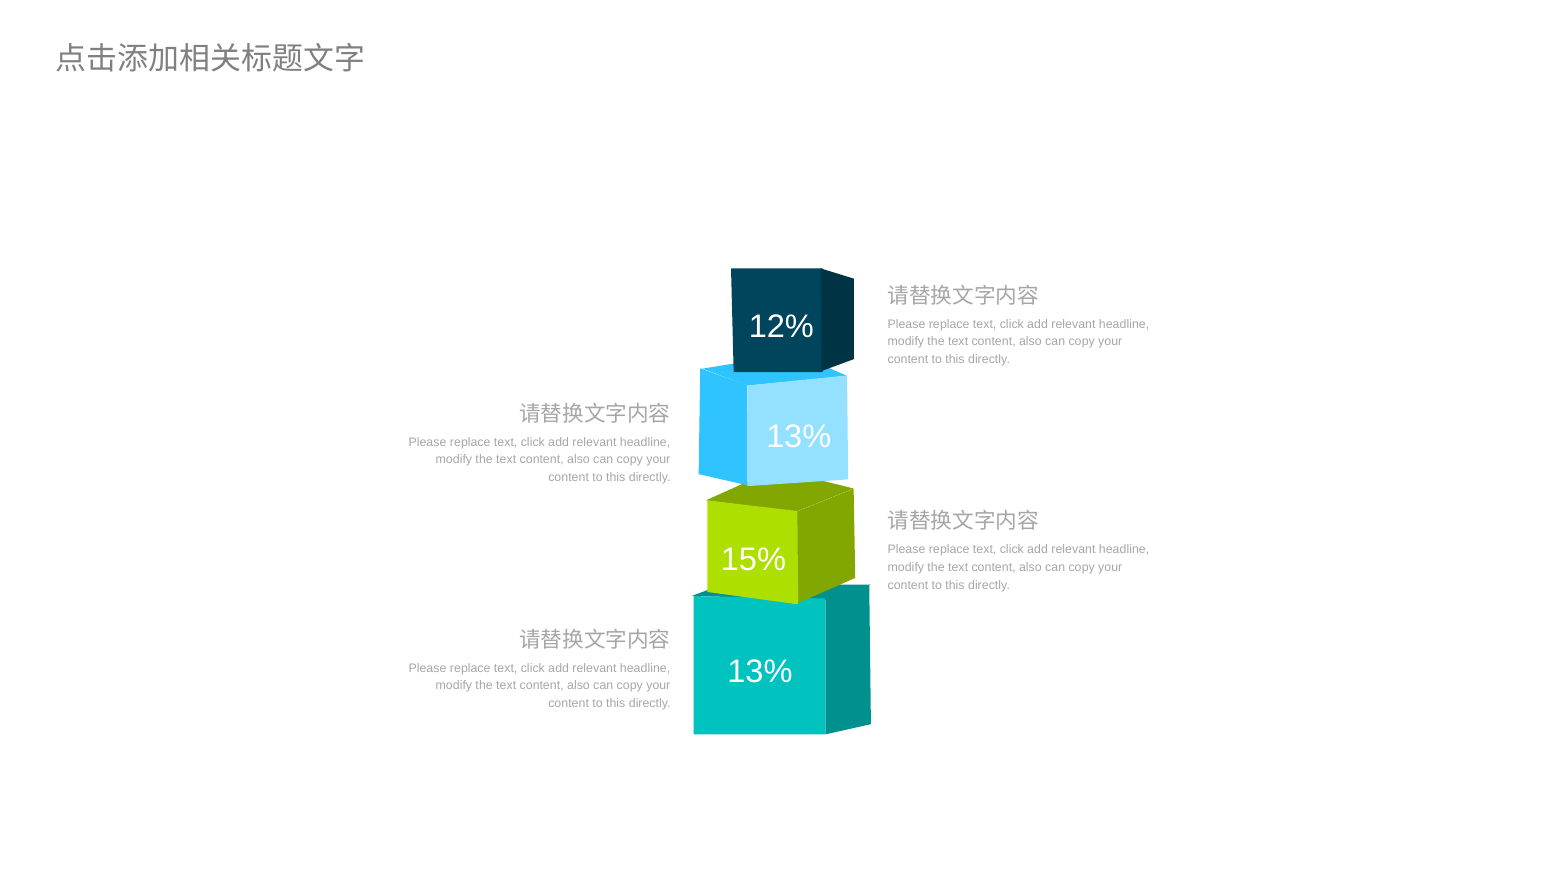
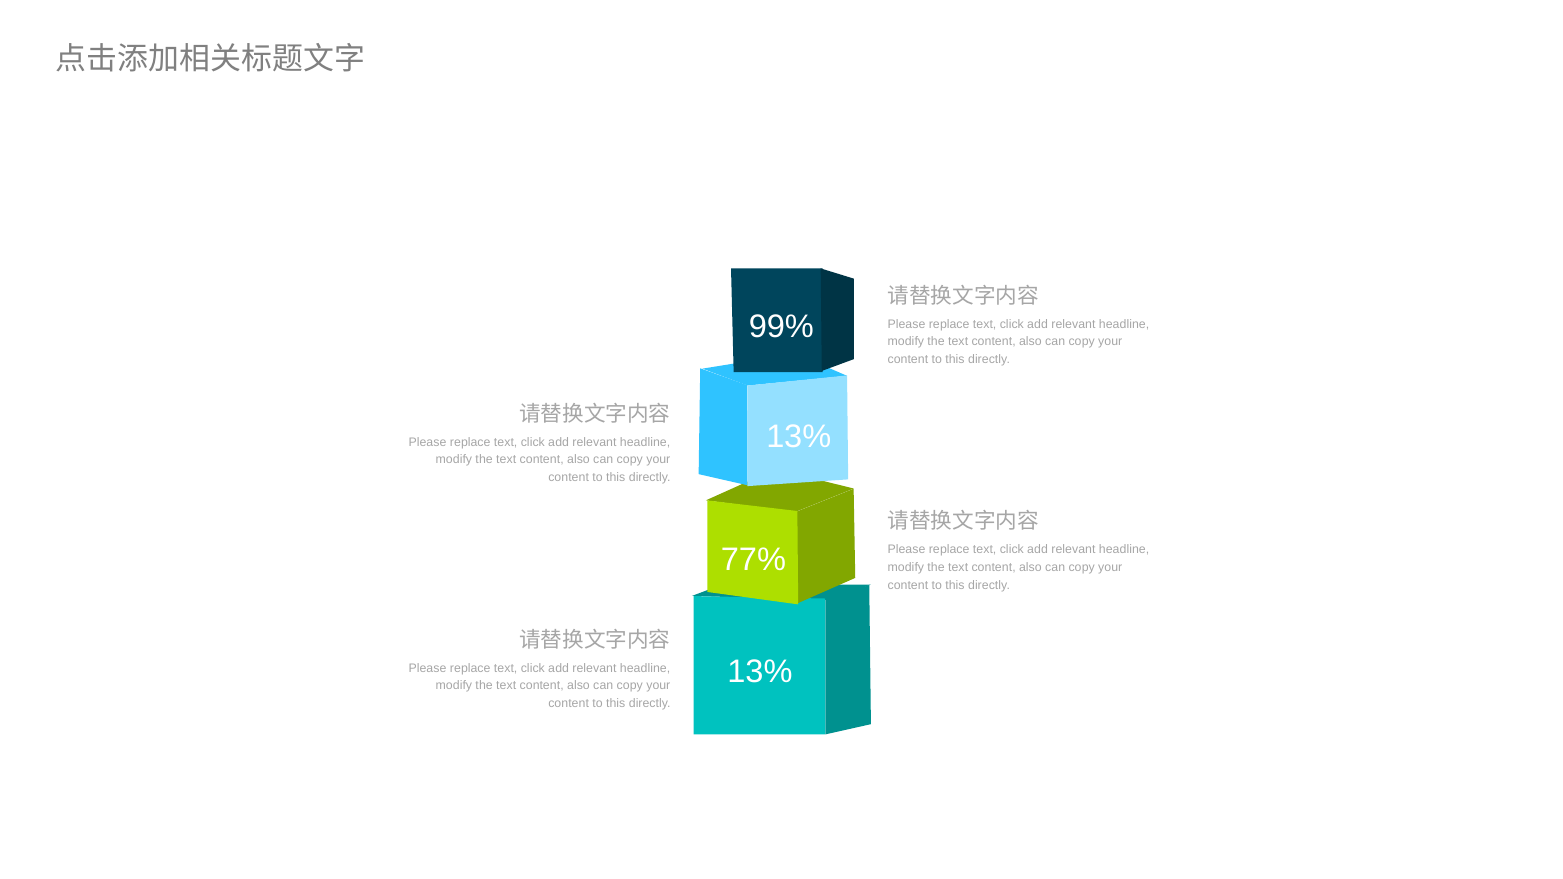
12%: 12% -> 99%
15%: 15% -> 77%
